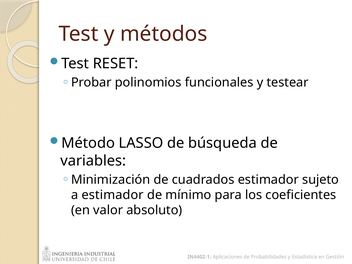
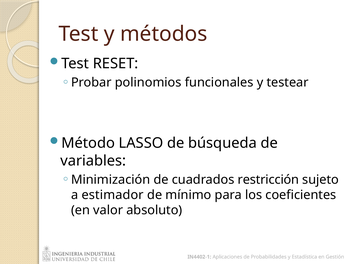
cuadrados estimador: estimador -> restricción
